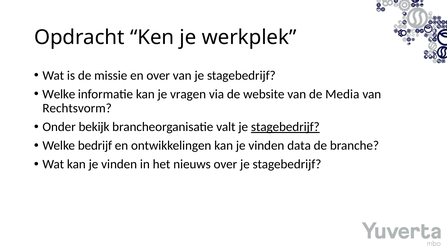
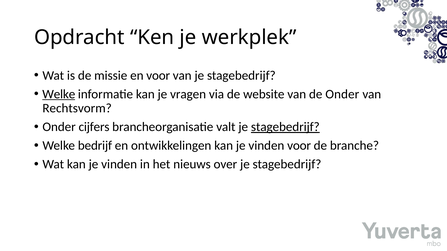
en over: over -> voor
Welke at (59, 94) underline: none -> present
de Media: Media -> Onder
bekijk: bekijk -> cijfers
vinden data: data -> voor
